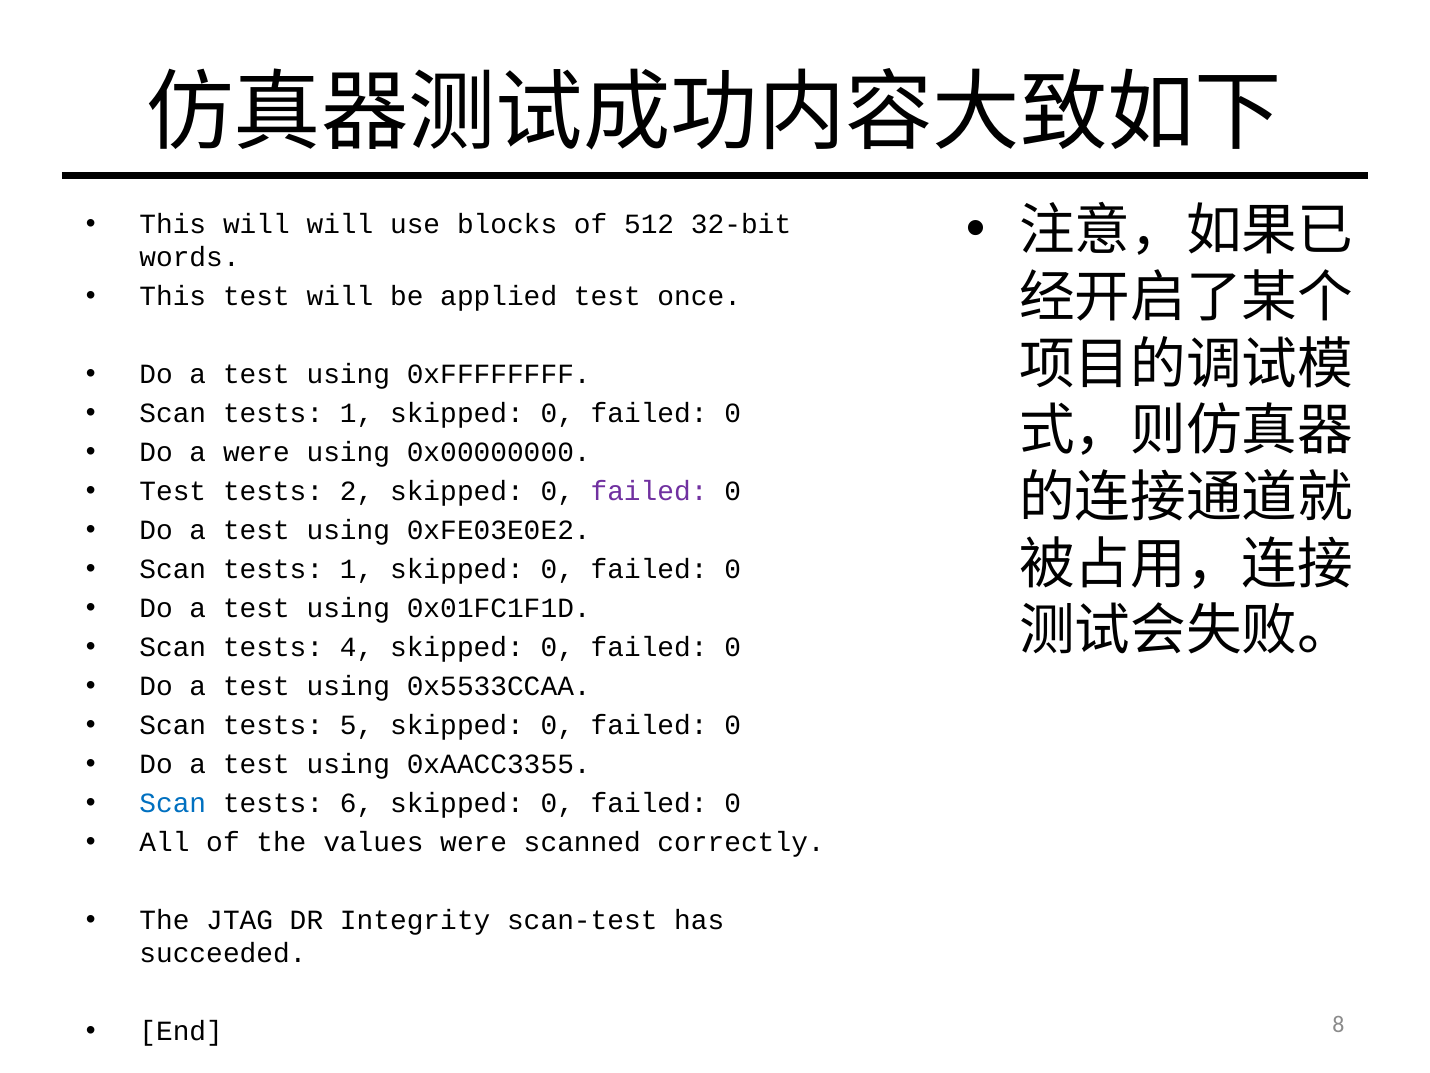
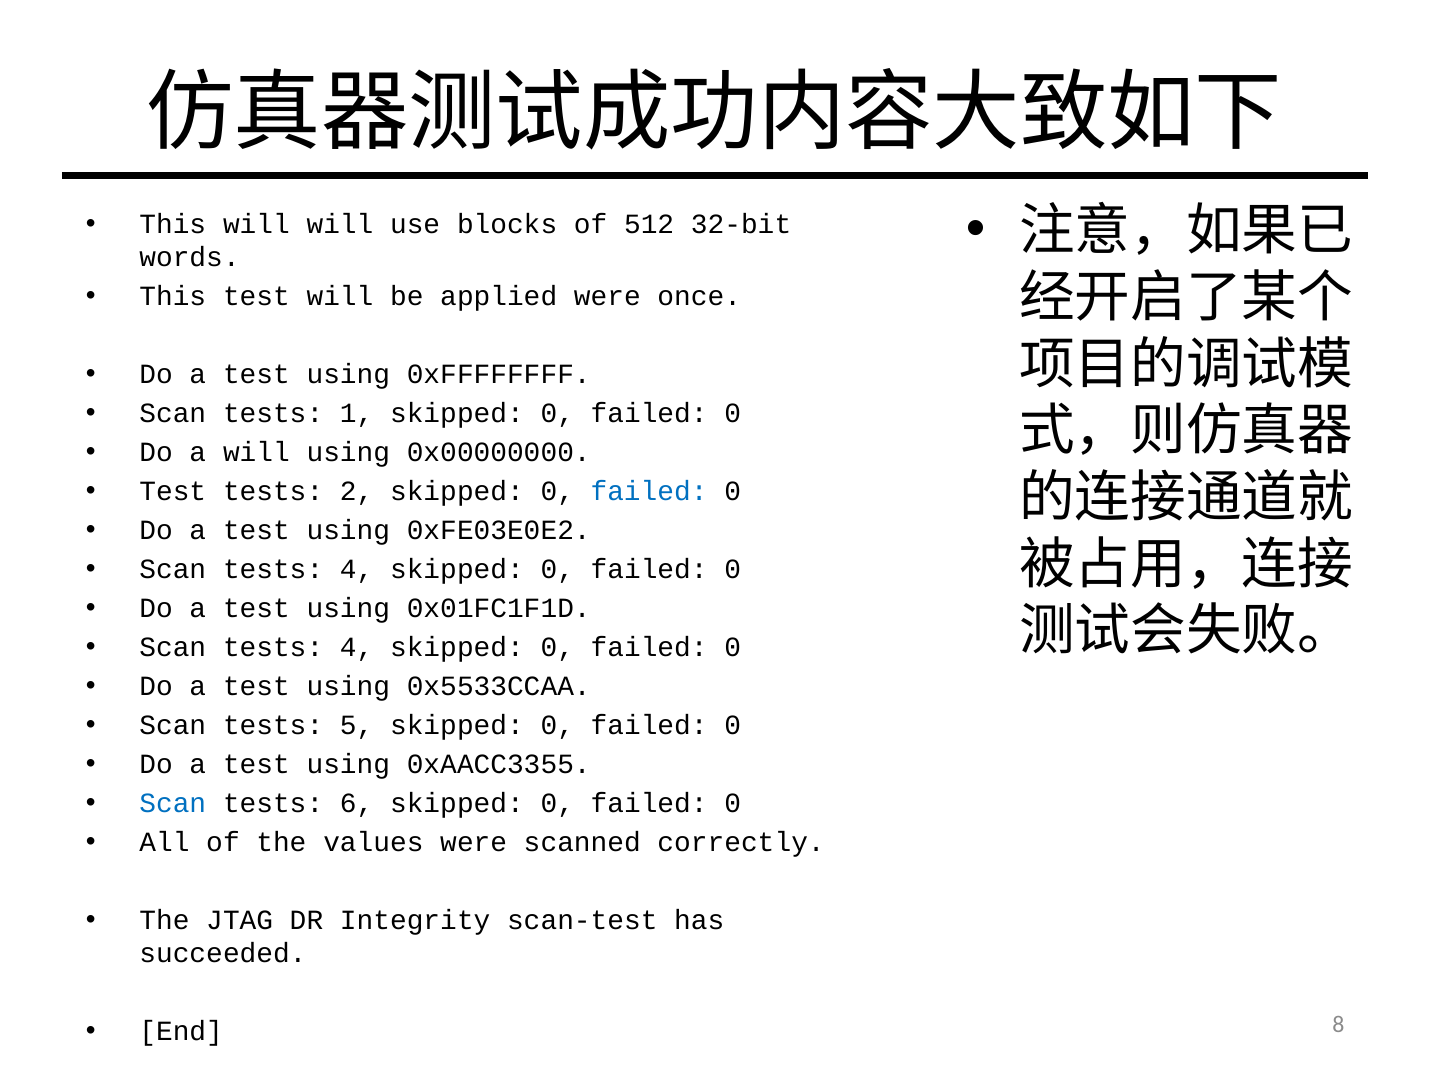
applied test: test -> were
a were: were -> will
failed at (649, 491) colour: purple -> blue
1 at (357, 569): 1 -> 4
